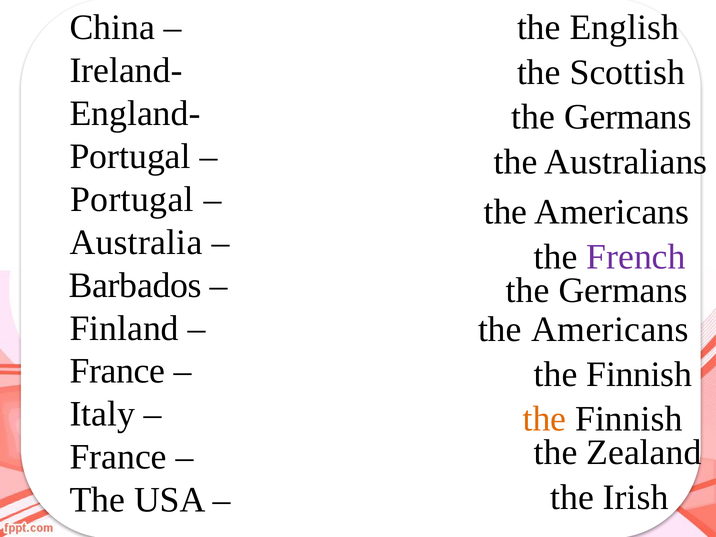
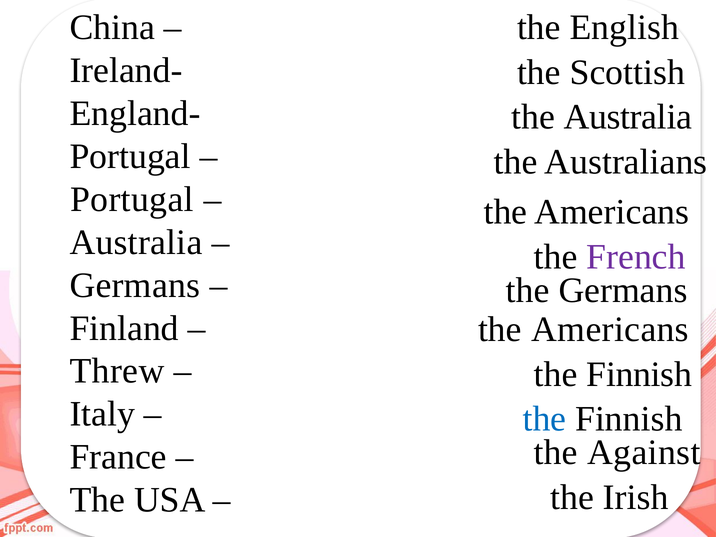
Germans at (628, 117): Germans -> Australia
Barbados at (135, 285): Barbados -> Germans
France at (117, 371): France -> Threw
the at (544, 419) colour: orange -> blue
Zealand: Zealand -> Against
